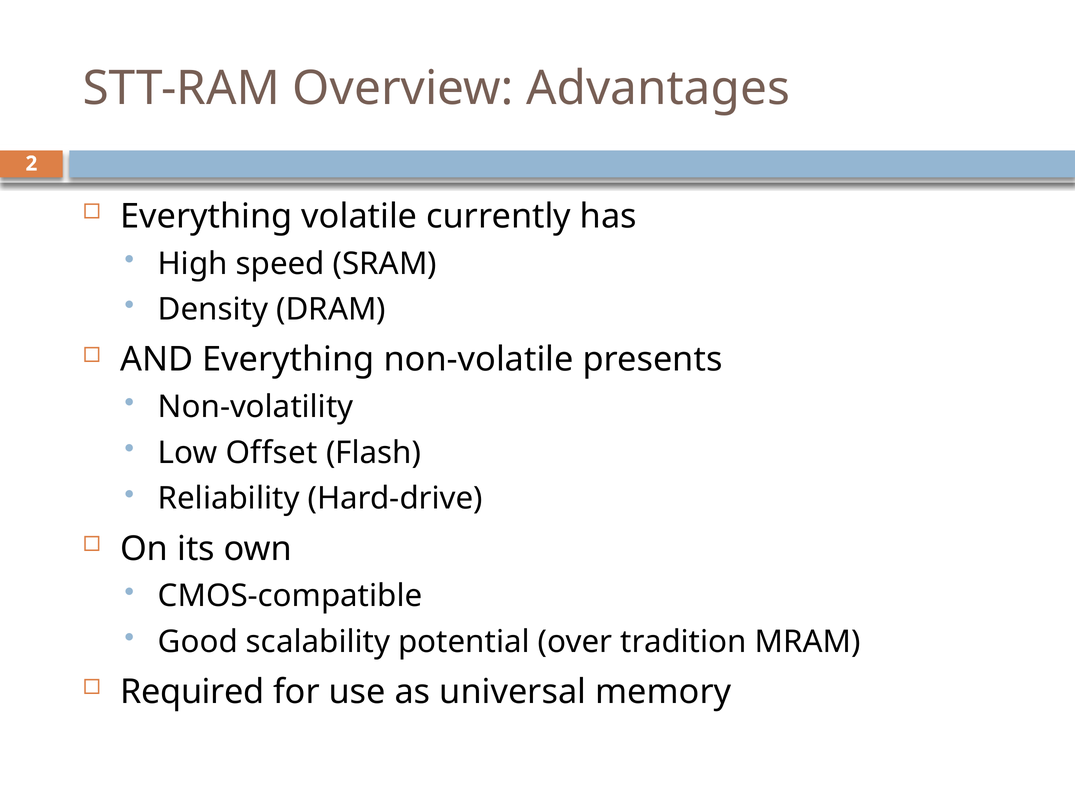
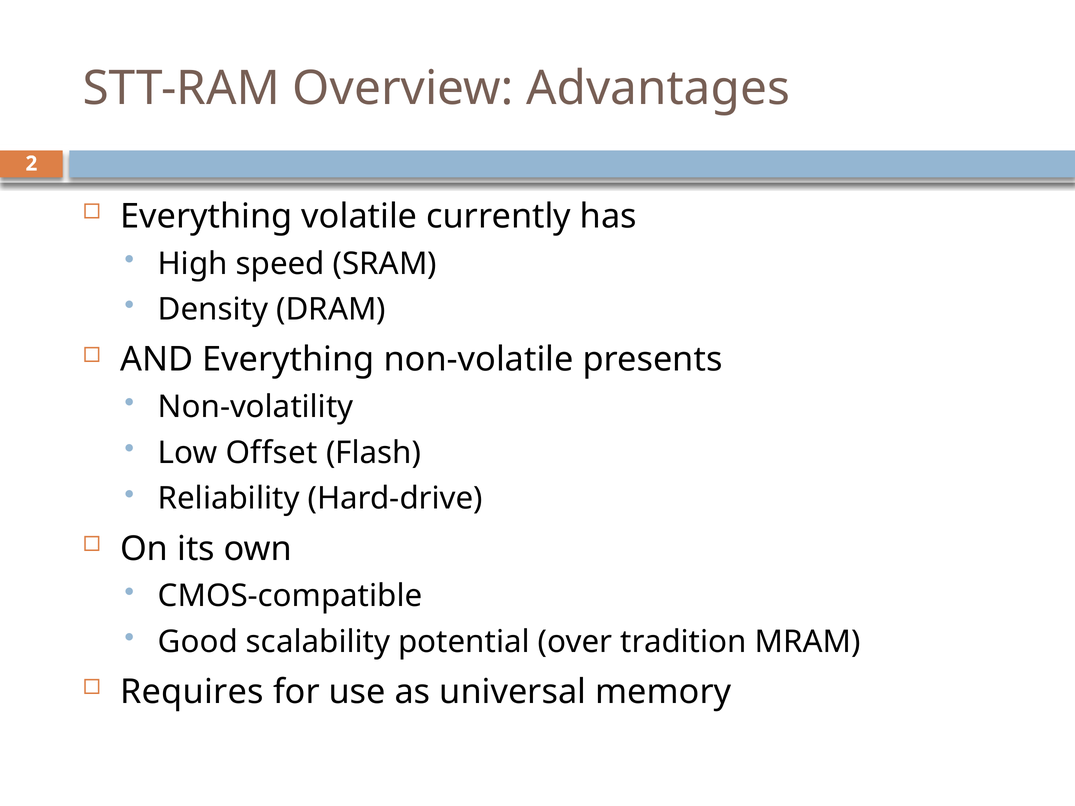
Required: Required -> Requires
